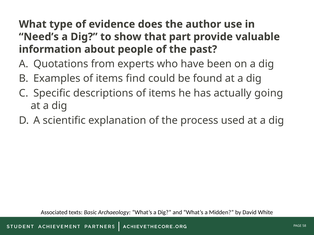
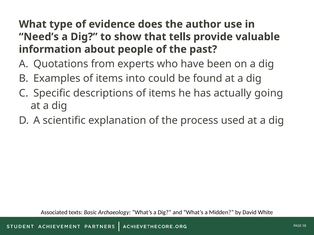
part: part -> tells
find: find -> into
